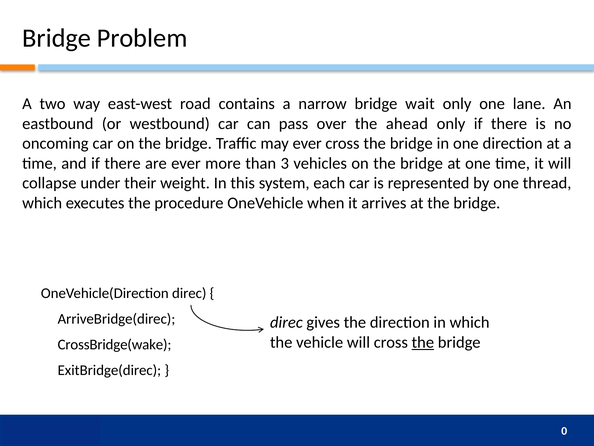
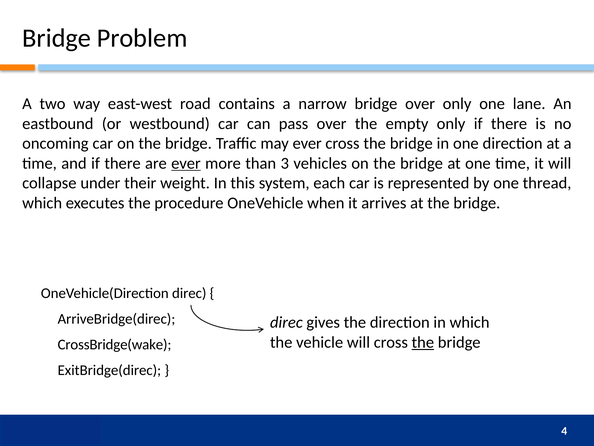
bridge wait: wait -> over
ahead: ahead -> empty
ever at (186, 163) underline: none -> present
0: 0 -> 4
